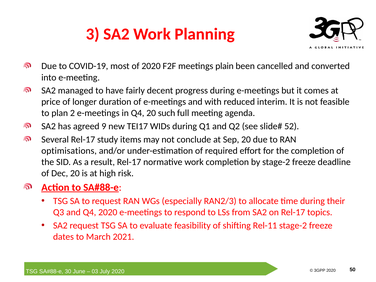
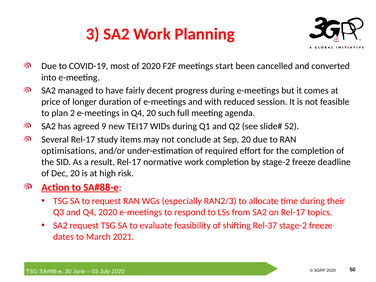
plain: plain -> start
interim: interim -> session
Rel-11: Rel-11 -> Rel-37
